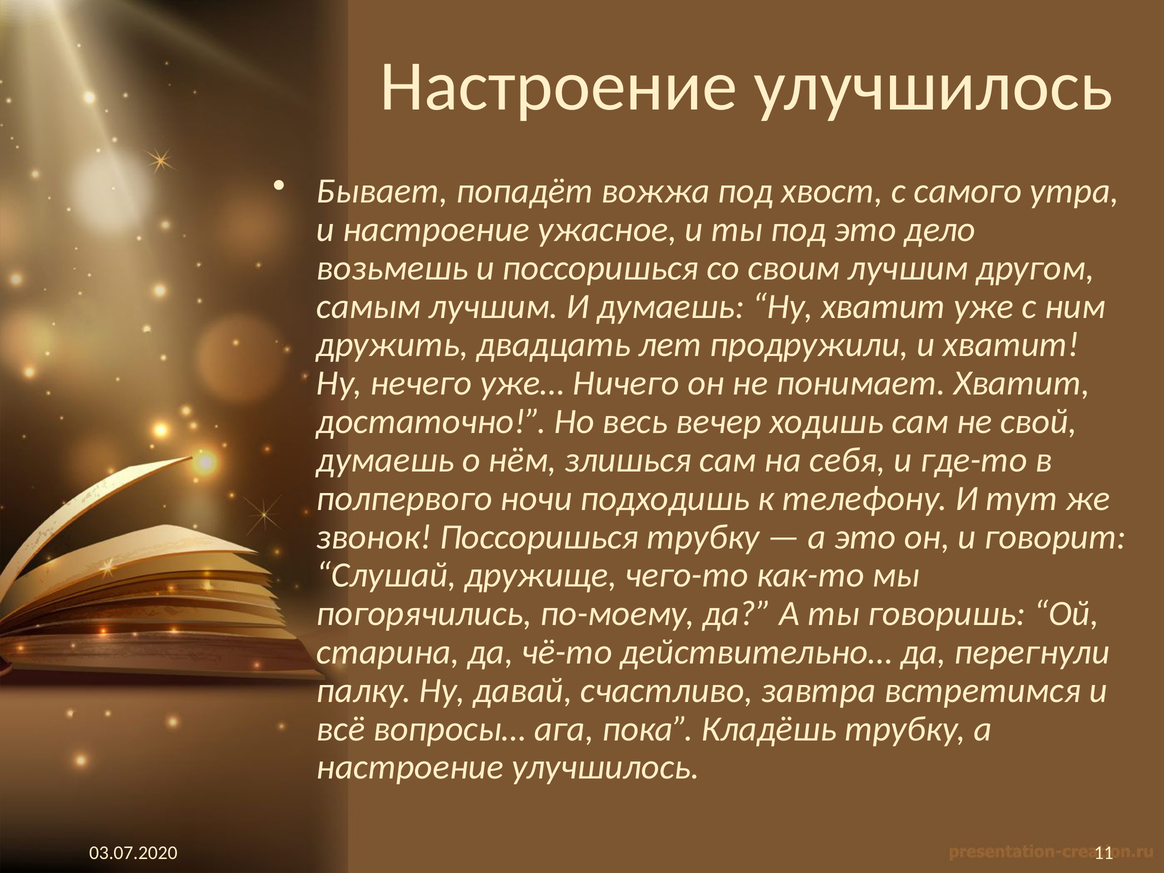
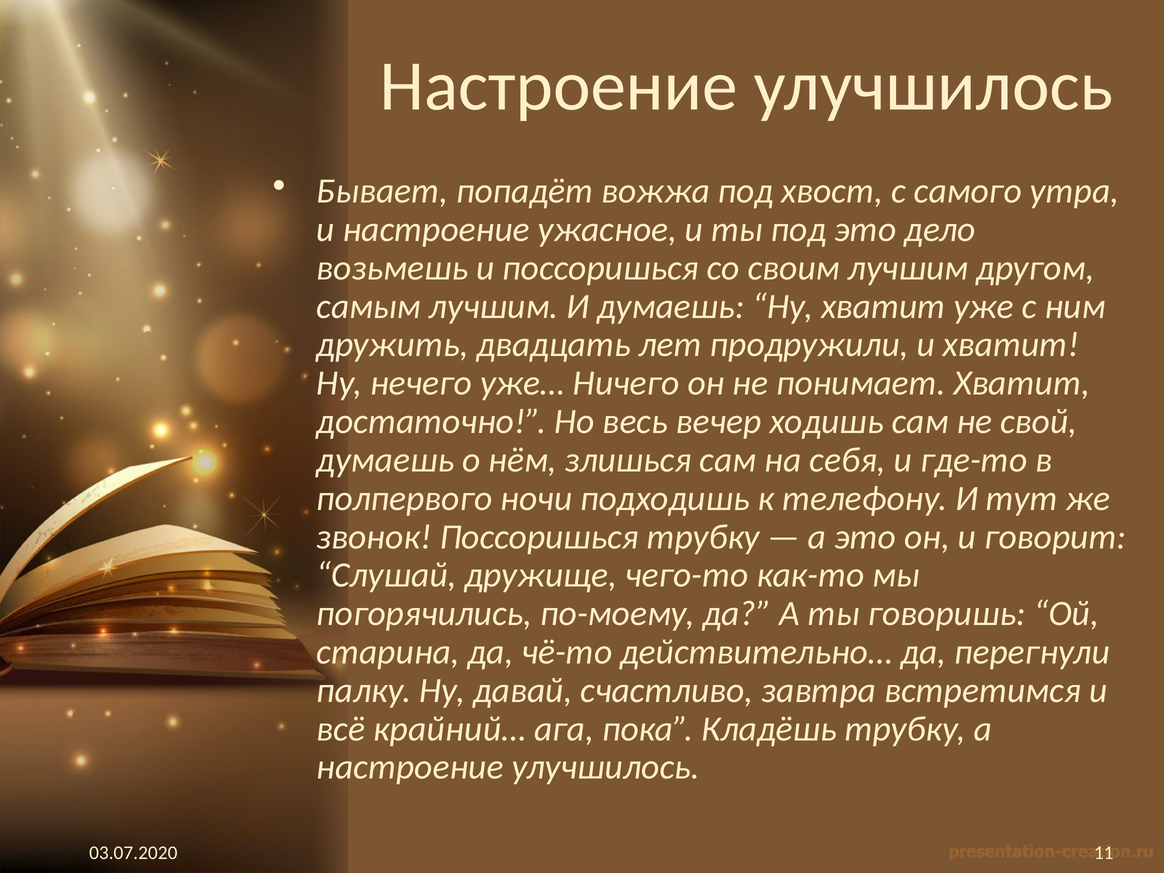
вопросы…: вопросы… -> крайний…
